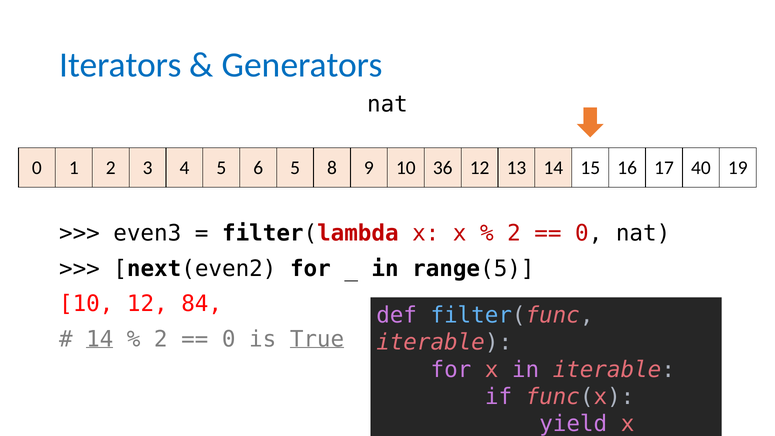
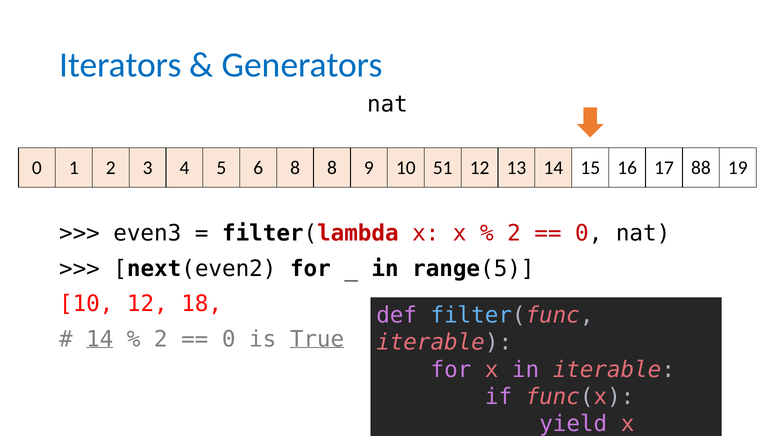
6 5: 5 -> 8
36: 36 -> 51
40: 40 -> 88
84: 84 -> 18
